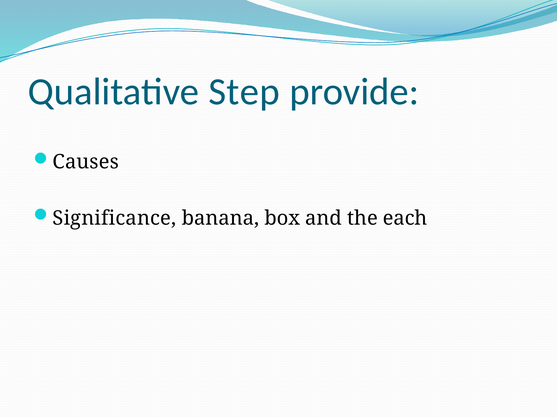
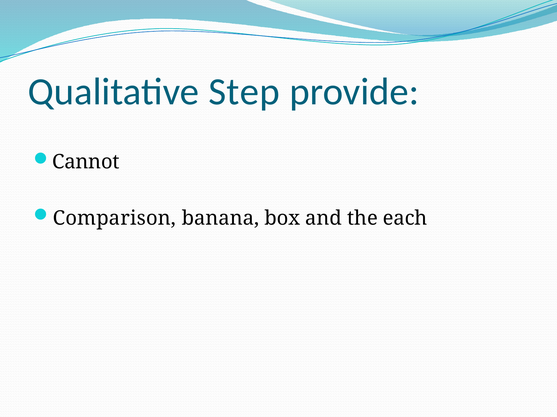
Causes: Causes -> Cannot
Significance: Significance -> Comparison
